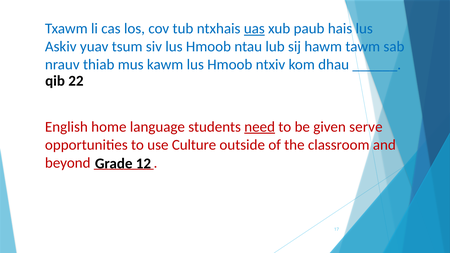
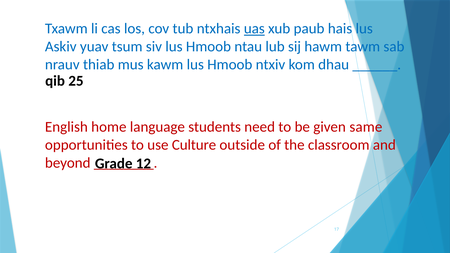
22: 22 -> 25
need underline: present -> none
serve: serve -> same
